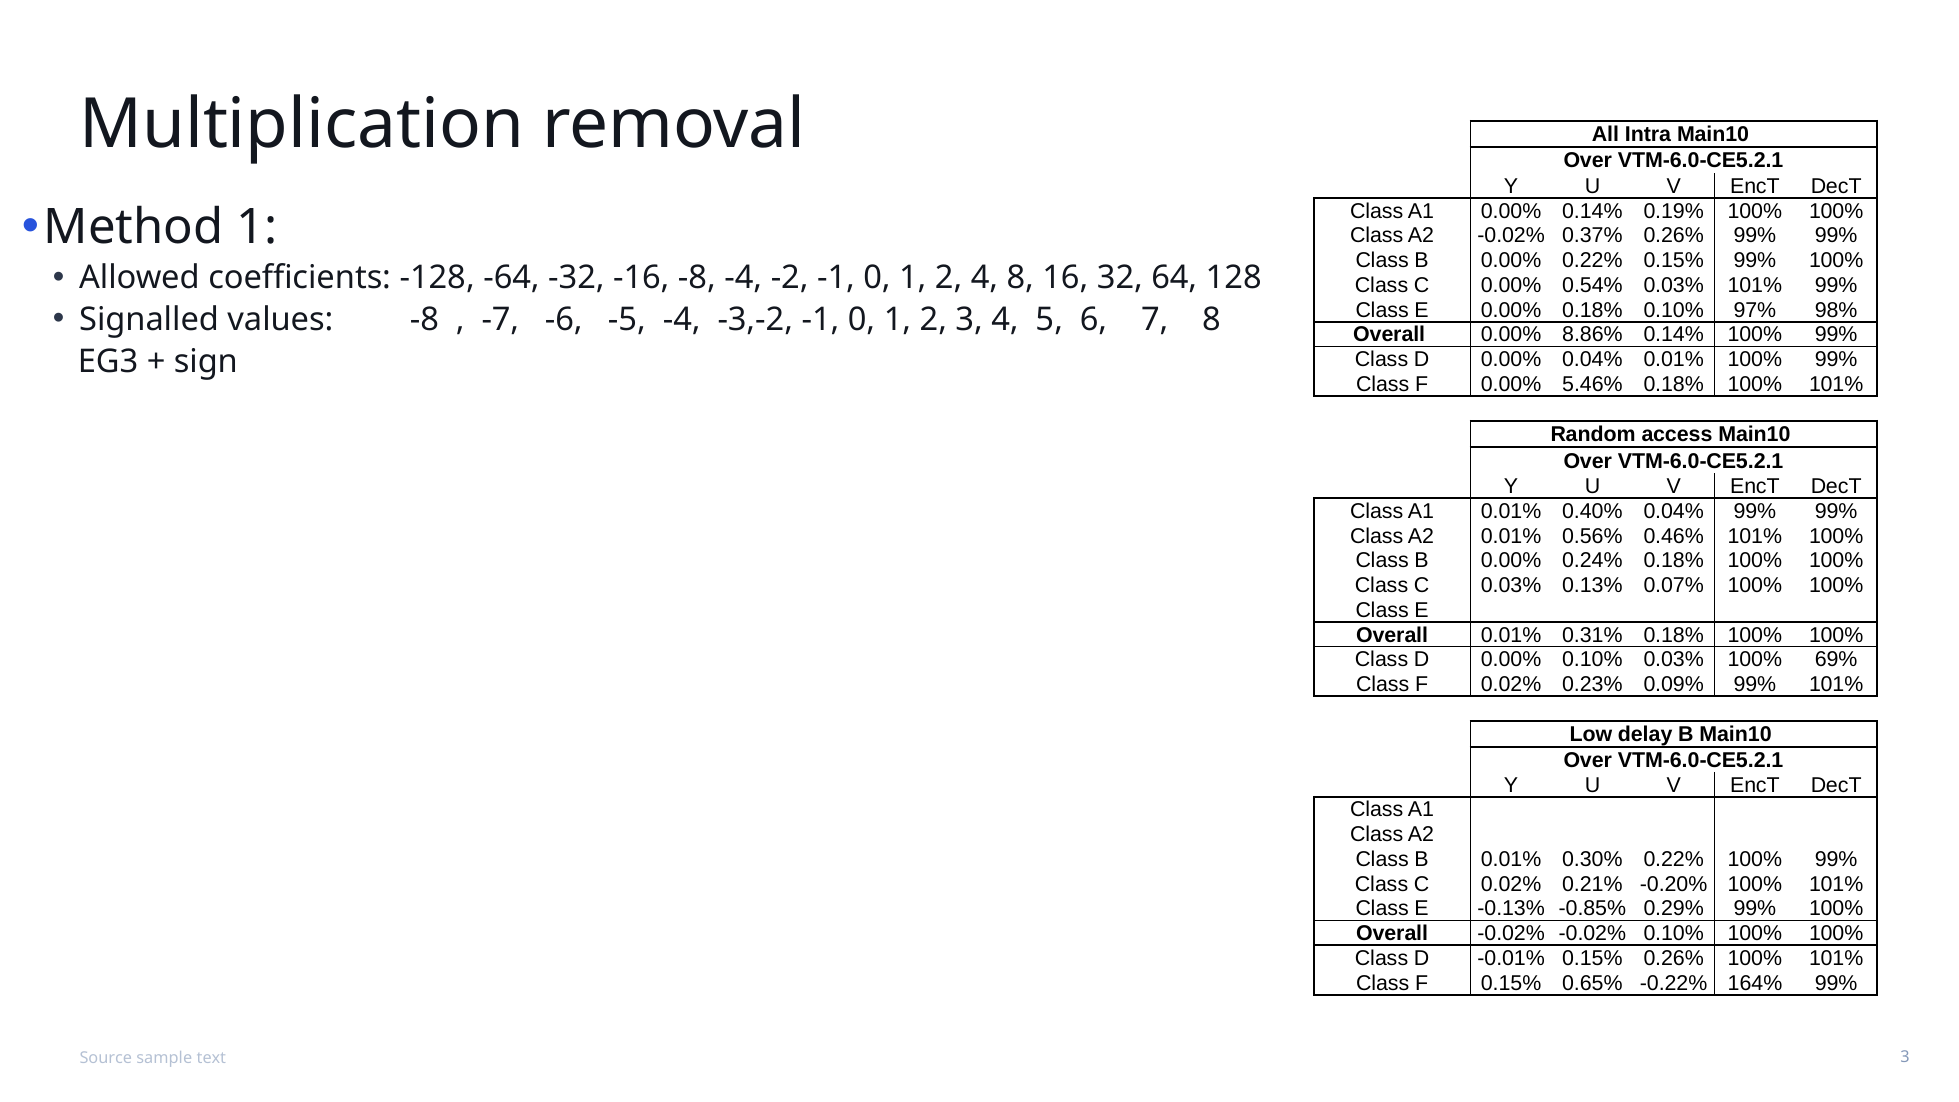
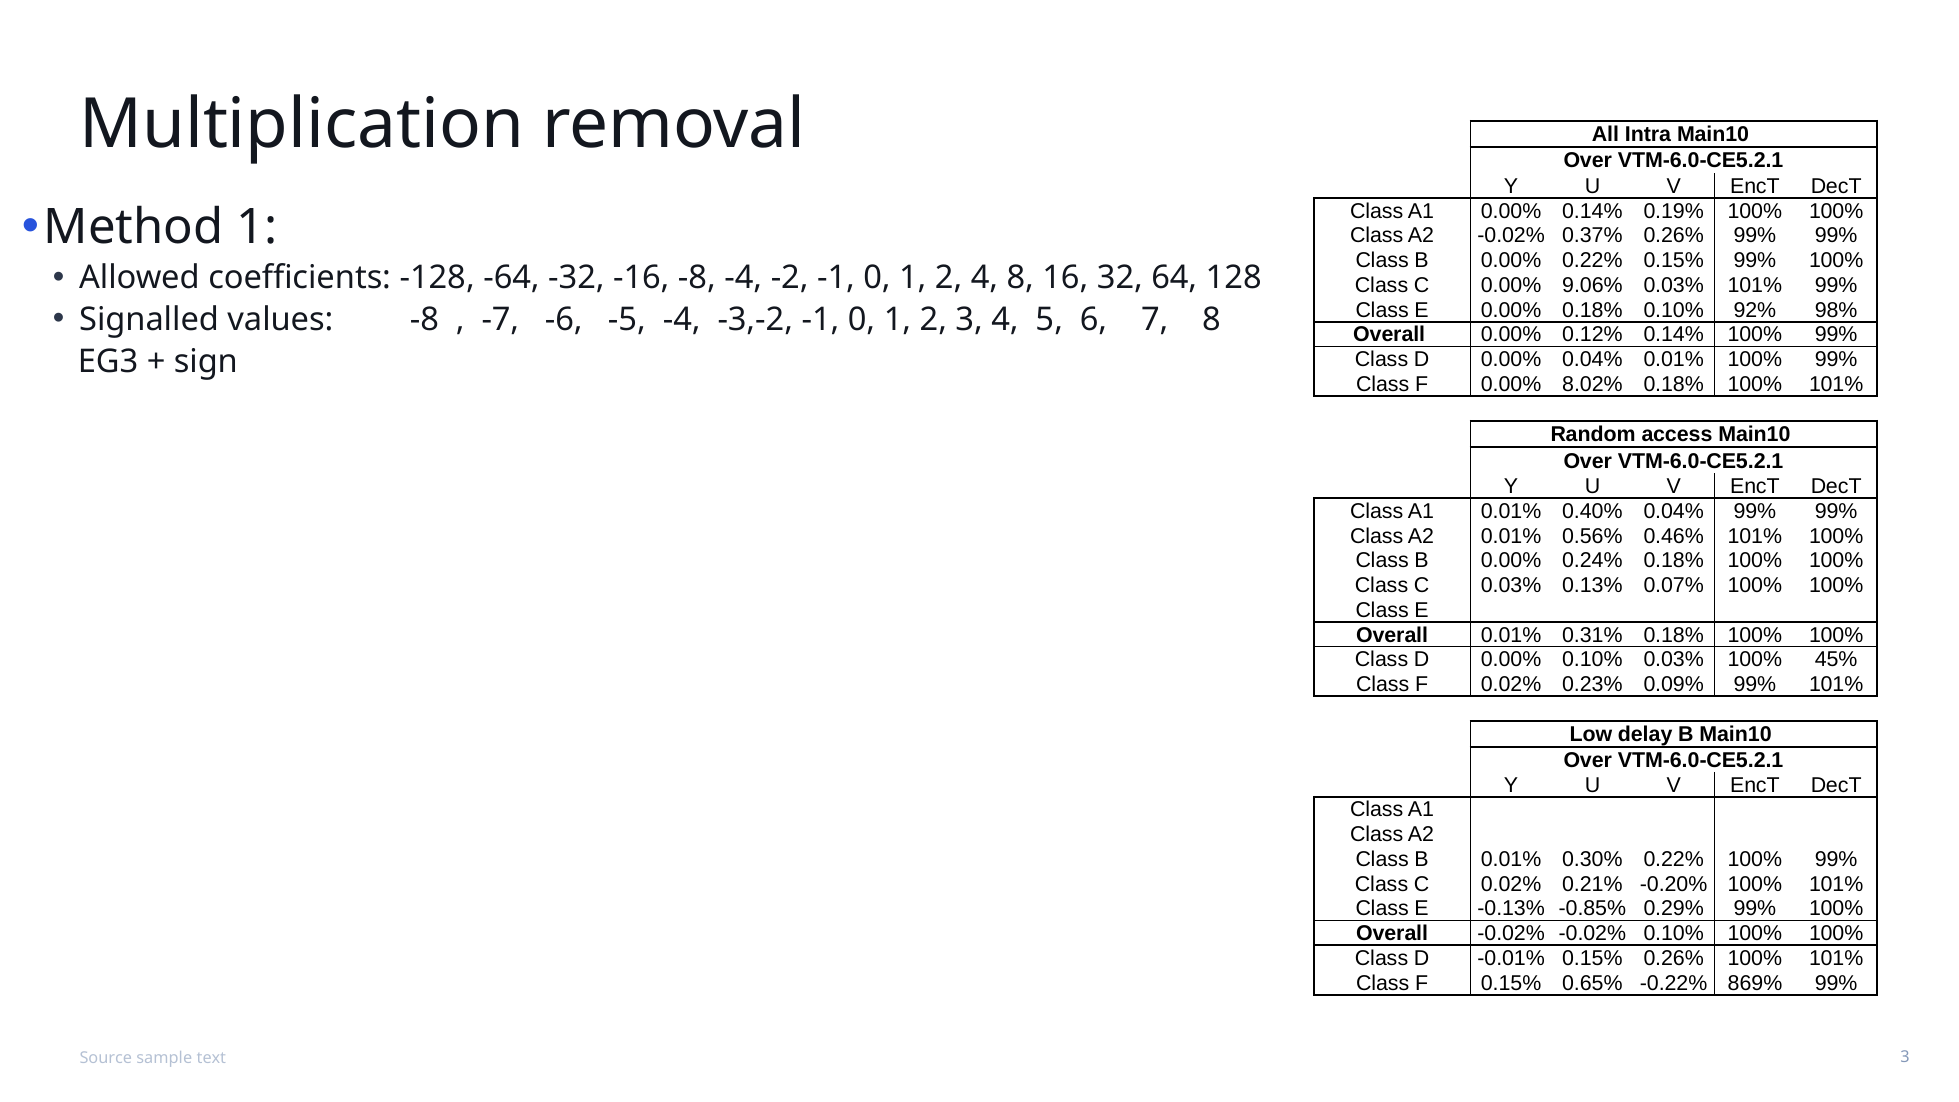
0.54%: 0.54% -> 9.06%
97%: 97% -> 92%
8.86%: 8.86% -> 0.12%
5.46%: 5.46% -> 8.02%
69%: 69% -> 45%
164%: 164% -> 869%
